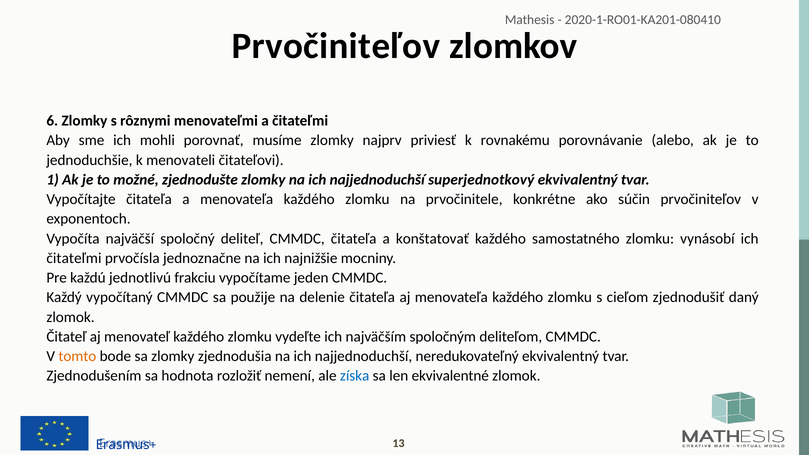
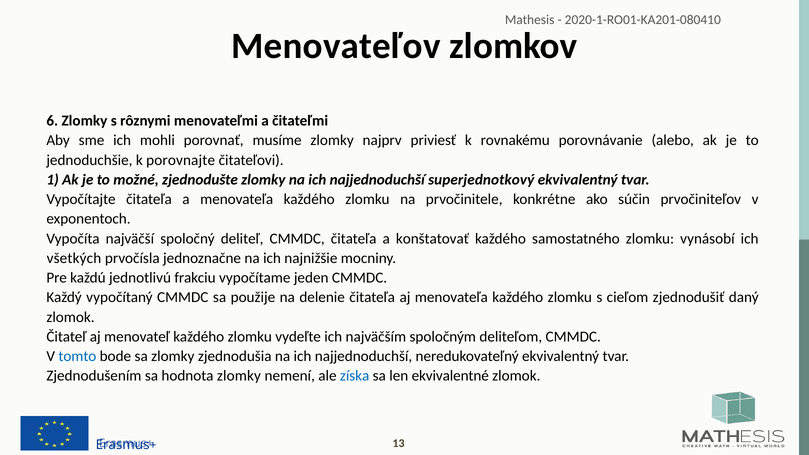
Prvočiniteľov at (336, 46): Prvočiniteľov -> Menovateľov
menovateli: menovateli -> porovnajte
čitateľmi at (74, 258): čitateľmi -> všetkých
tomto colour: orange -> blue
hodnota rozložiť: rozložiť -> zlomky
